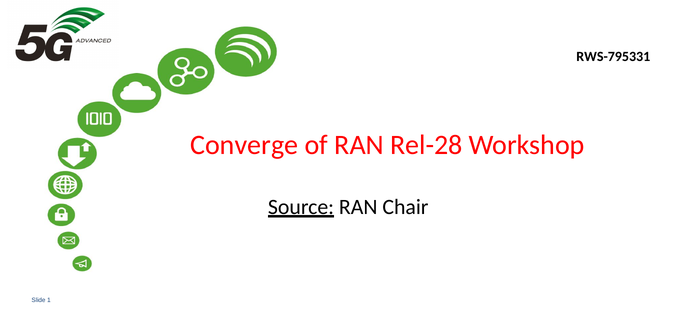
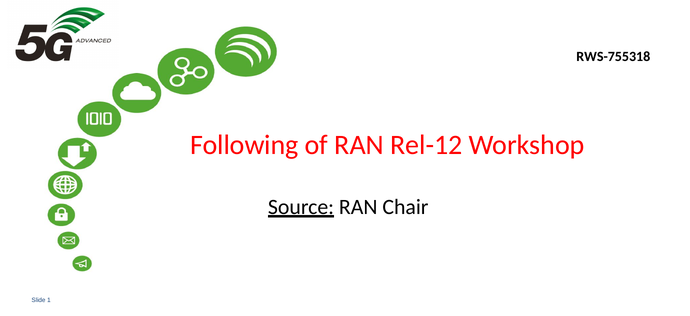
RWS-795331: RWS-795331 -> RWS-755318
Converge: Converge -> Following
Rel-28: Rel-28 -> Rel-12
